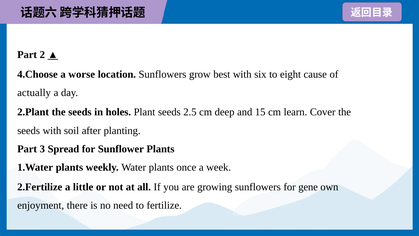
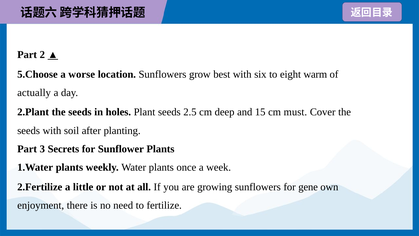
4.Choose: 4.Choose -> 5.Choose
cause: cause -> warm
learn: learn -> must
Spread: Spread -> Secrets
